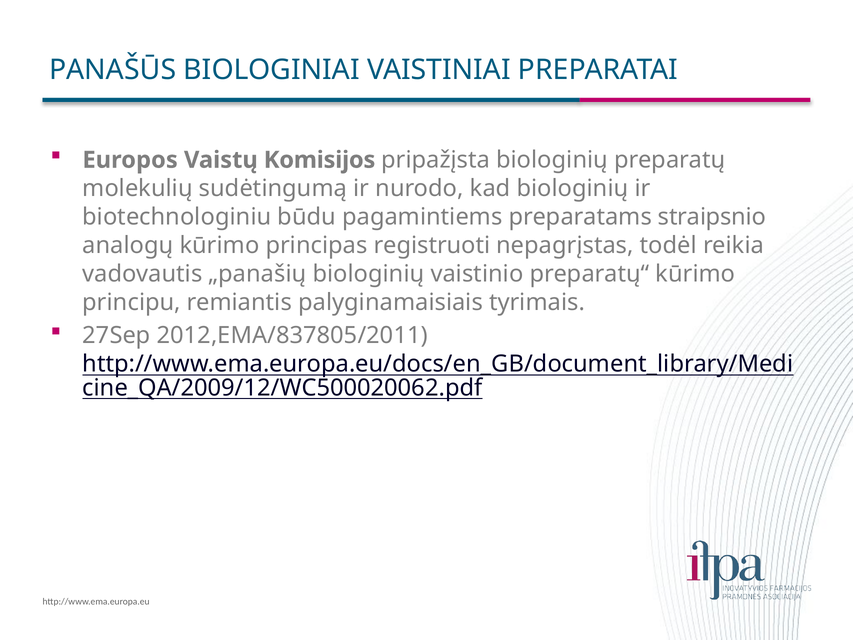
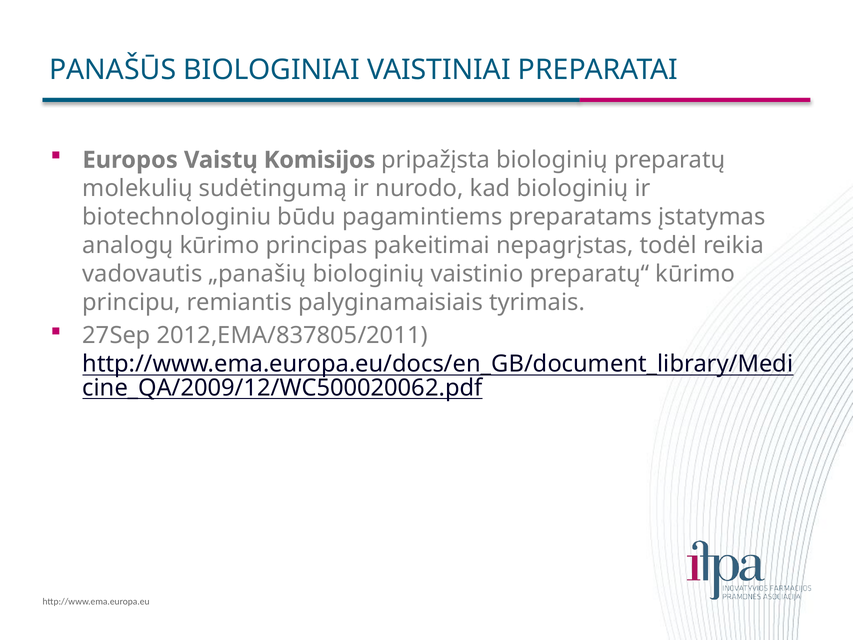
straipsnio: straipsnio -> įstatymas
registruoti: registruoti -> pakeitimai
